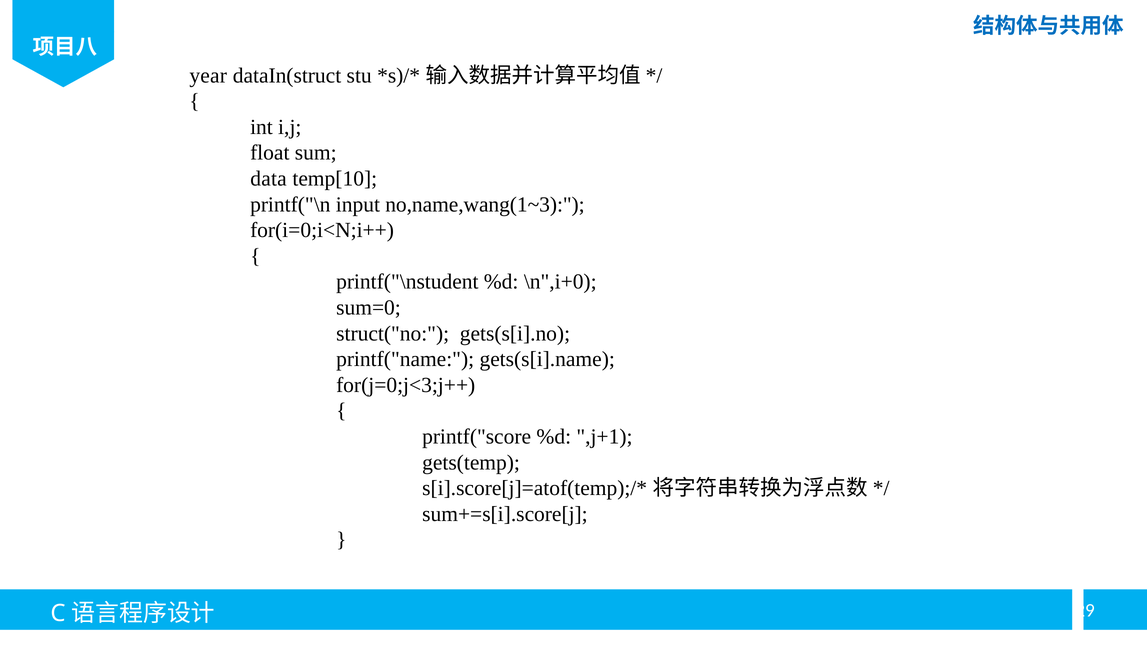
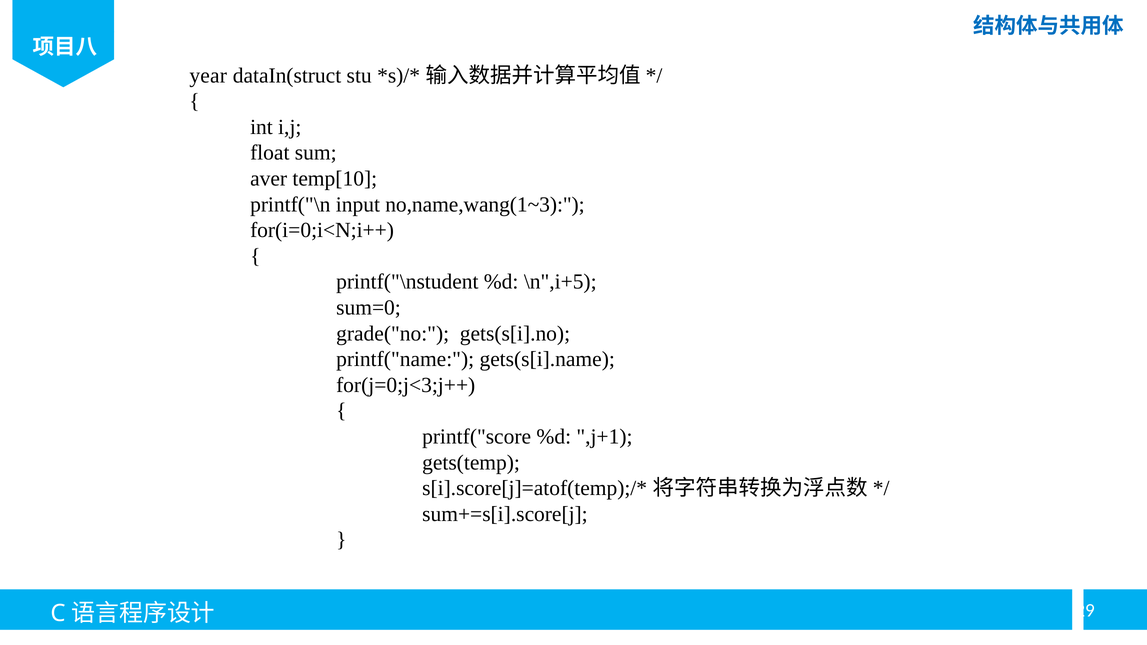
data: data -> aver
\n",i+0: \n",i+0 -> \n",i+5
struct("no: struct("no -> grade("no
